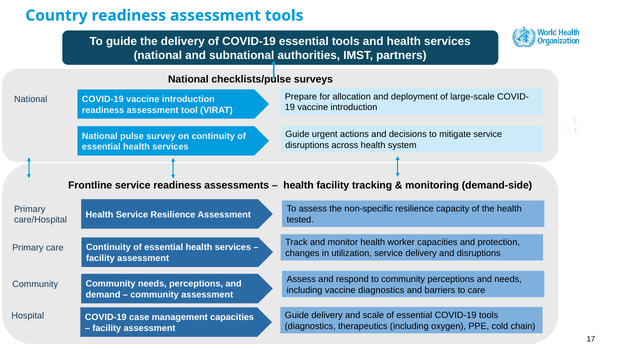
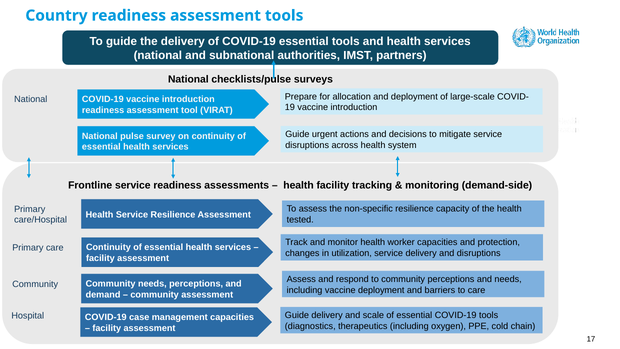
vaccine diagnostics: diagnostics -> deployment
